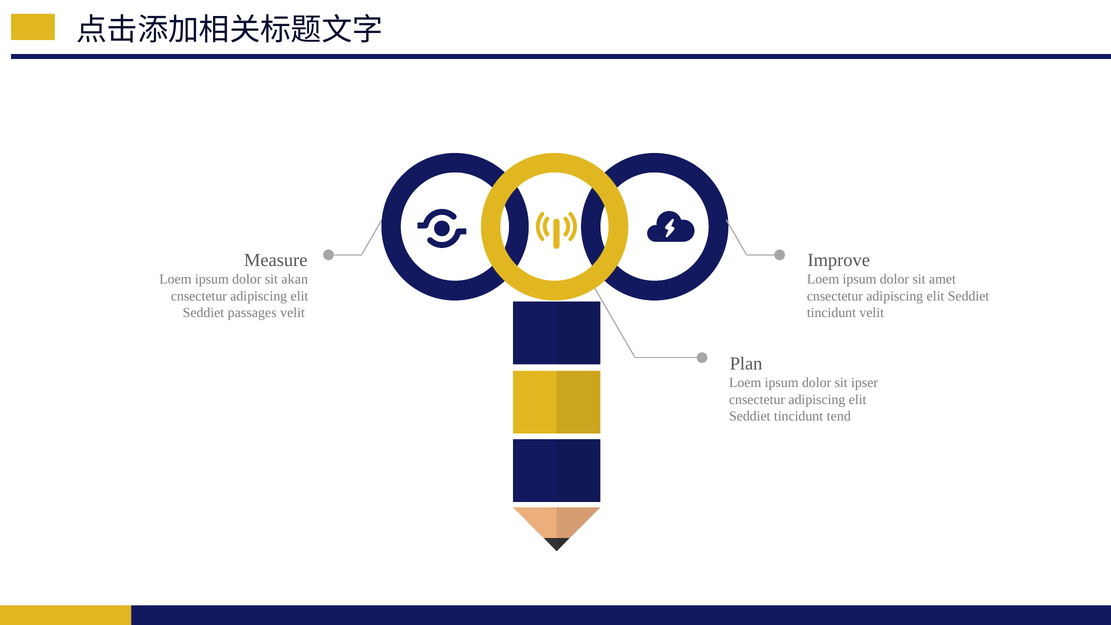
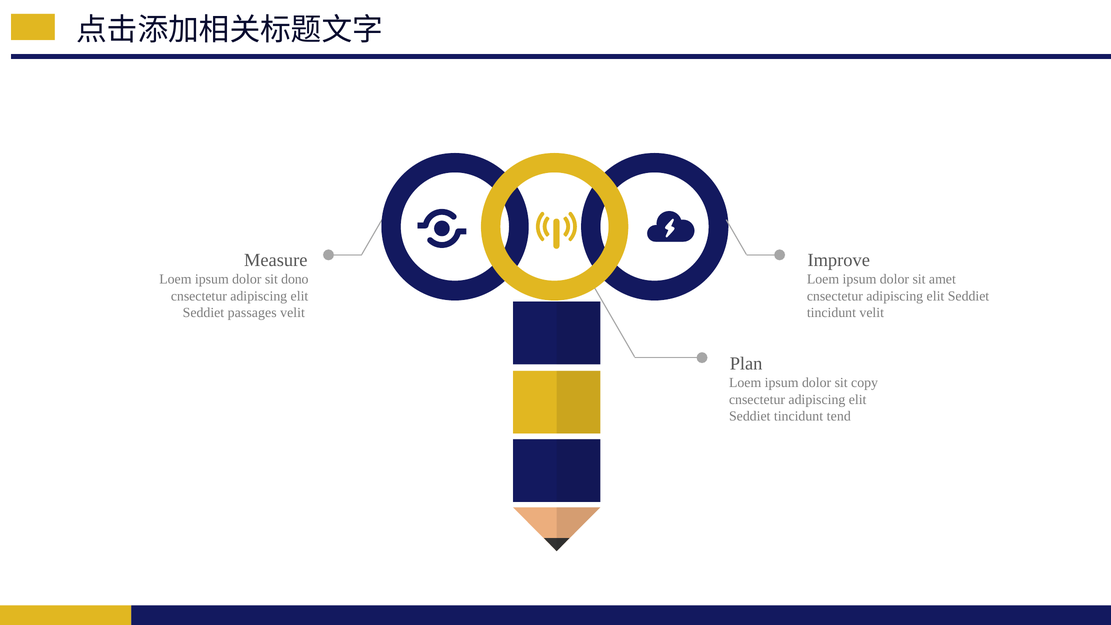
akan: akan -> dono
ipser: ipser -> copy
